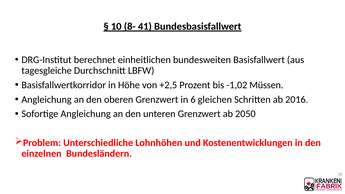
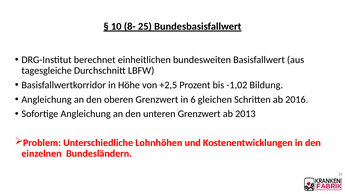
41: 41 -> 25
Müssen: Müssen -> Bildung
2050: 2050 -> 2013
